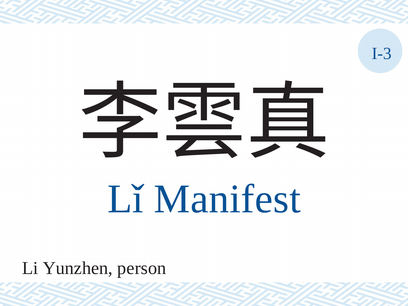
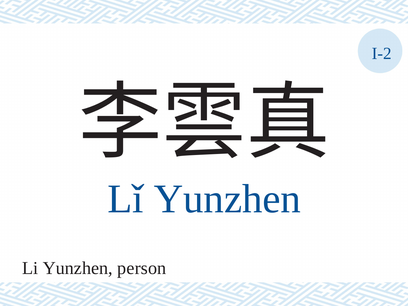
I-3: I-3 -> I-2
Lǐ Manifest: Manifest -> Yunzhen
